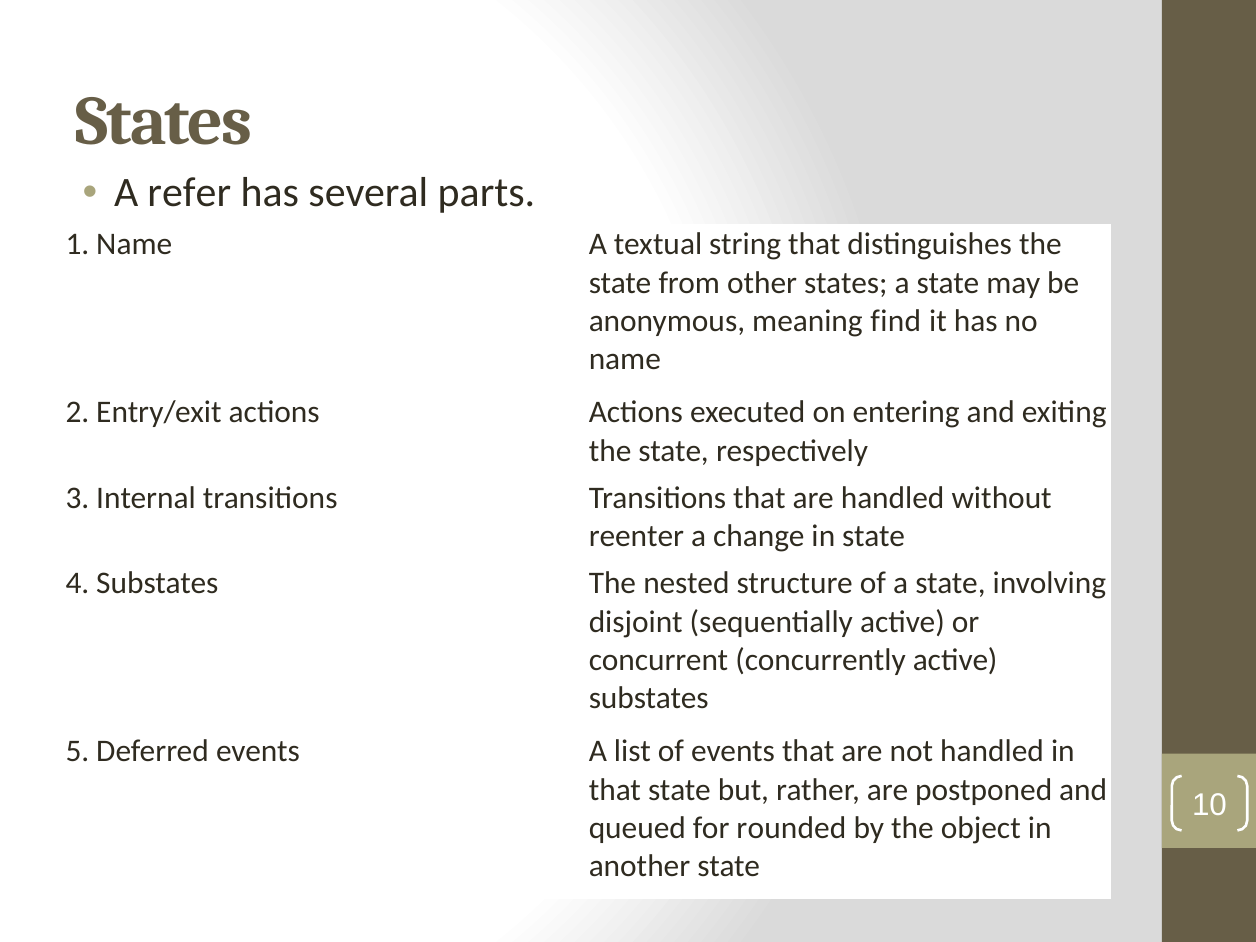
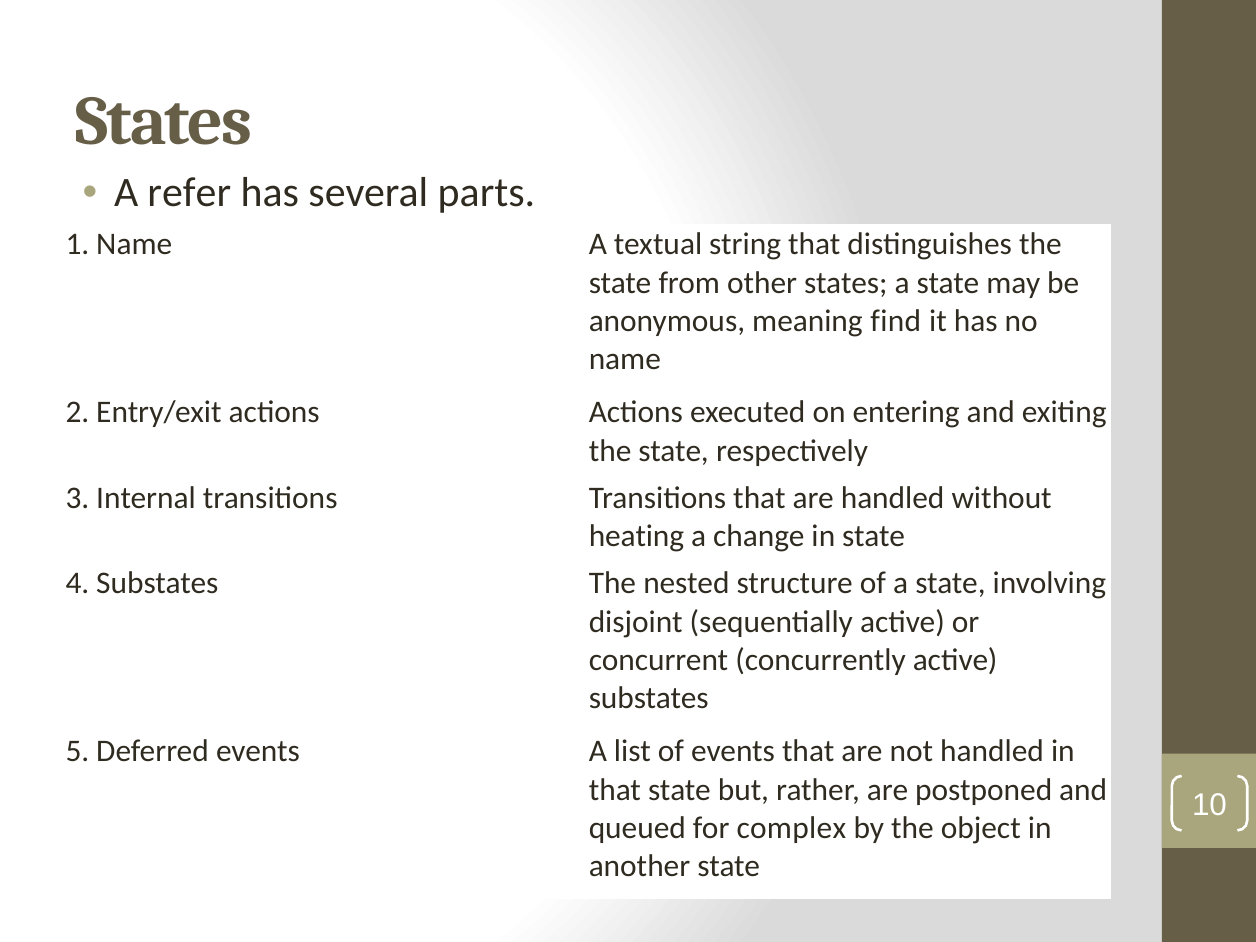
reenter: reenter -> heating
rounded: rounded -> complex
